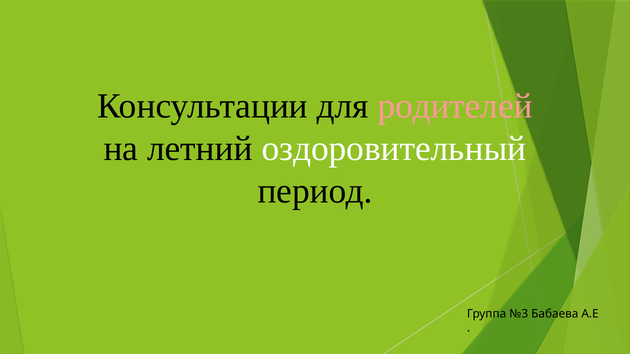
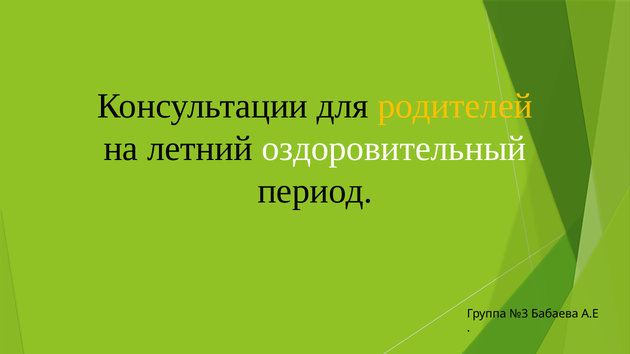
родителей colour: pink -> yellow
